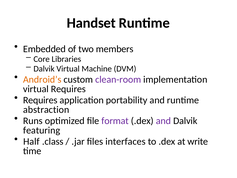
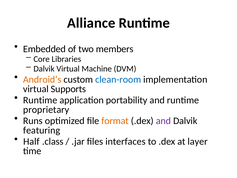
Handset: Handset -> Alliance
clean-room colour: purple -> blue
virtual Requires: Requires -> Supports
Requires at (40, 100): Requires -> Runtime
abstraction: abstraction -> proprietary
format colour: purple -> orange
write: write -> layer
